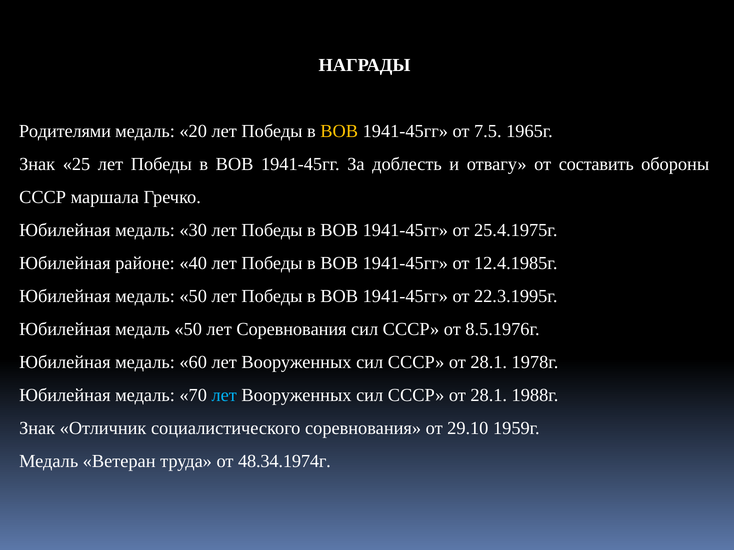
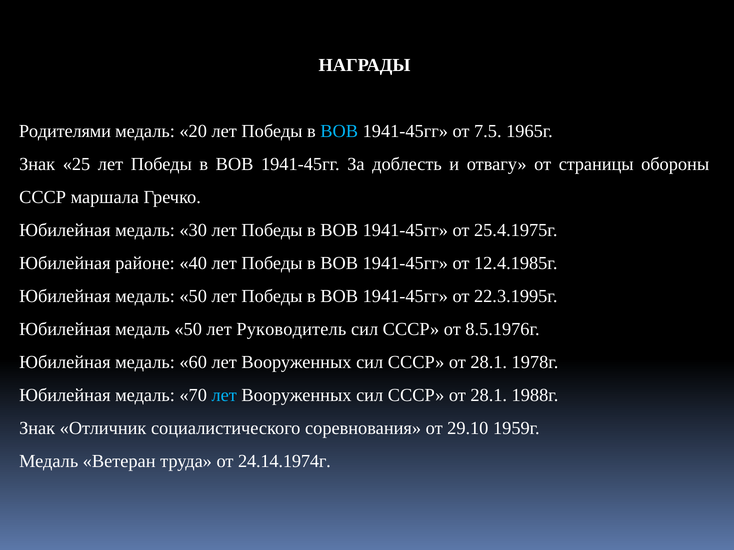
ВОВ at (339, 131) colour: yellow -> light blue
составить: составить -> страницы
лет Соревнования: Соревнования -> Руководитель
48.34.1974г: 48.34.1974г -> 24.14.1974г
